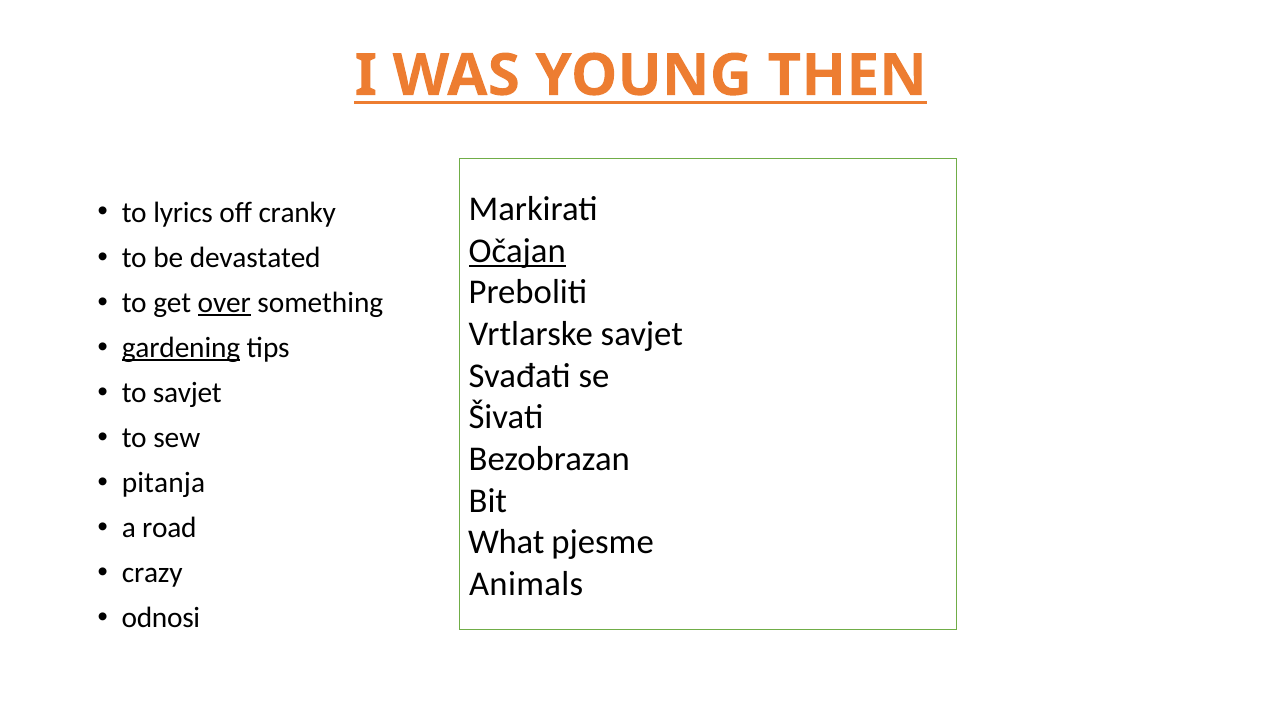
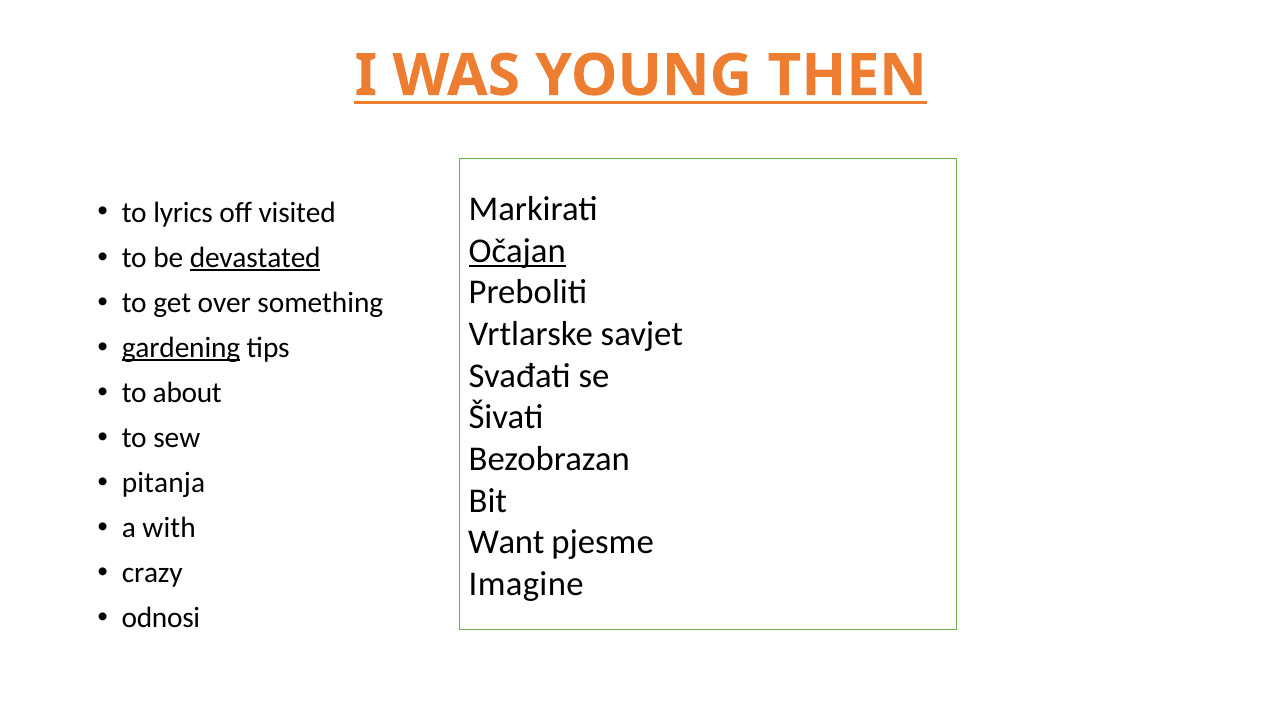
cranky: cranky -> visited
devastated underline: none -> present
over underline: present -> none
to savjet: savjet -> about
road: road -> with
What: What -> Want
Animals: Animals -> Imagine
